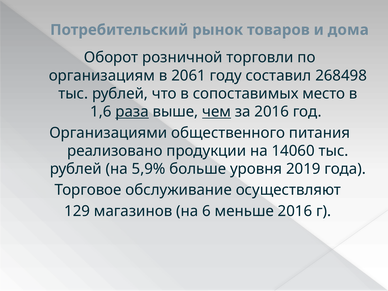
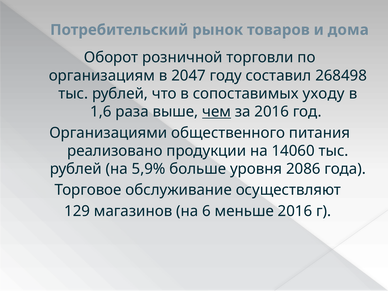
2061: 2061 -> 2047
место: место -> уходу
раза underline: present -> none
2019: 2019 -> 2086
